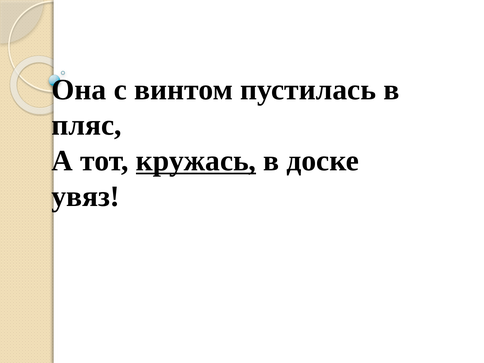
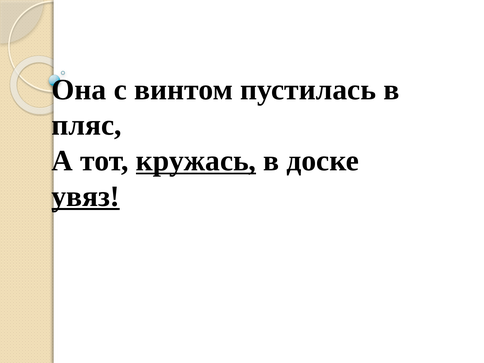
увяз underline: none -> present
